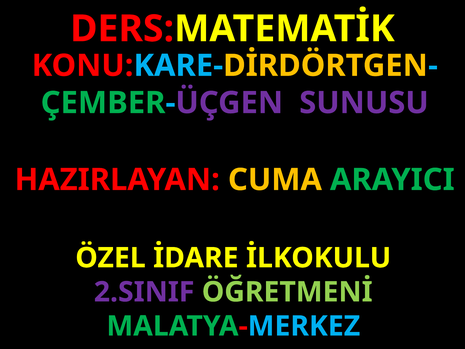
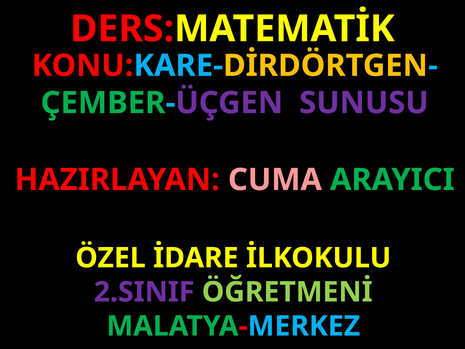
CUMA colour: yellow -> pink
